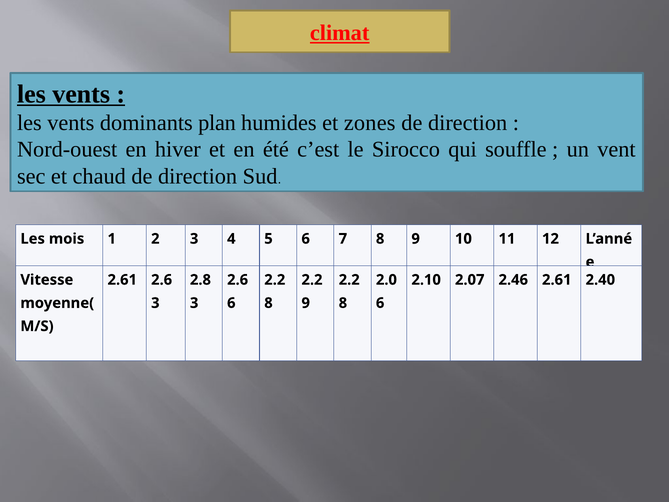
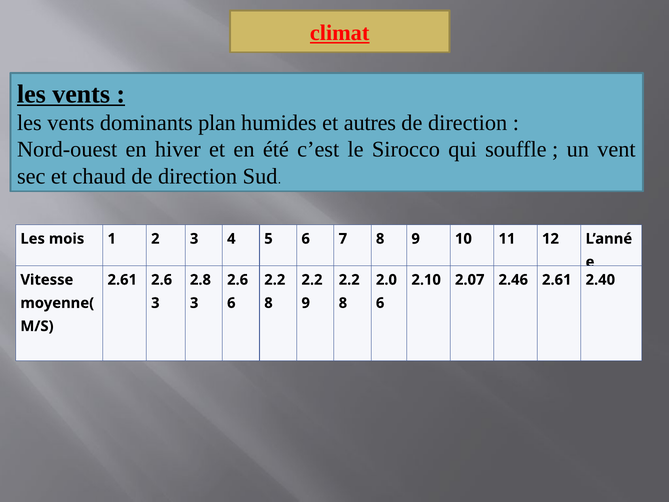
zones: zones -> autres
